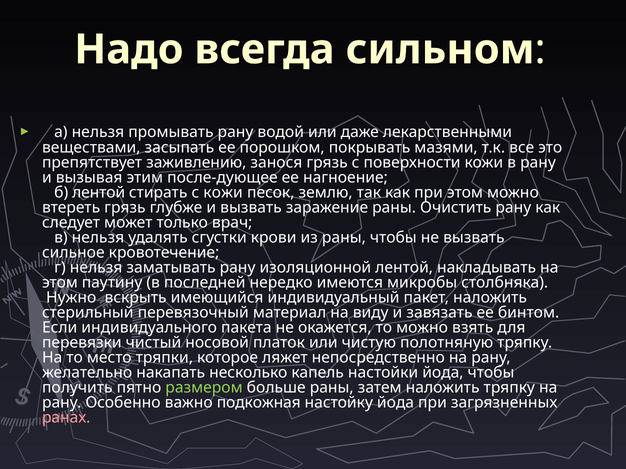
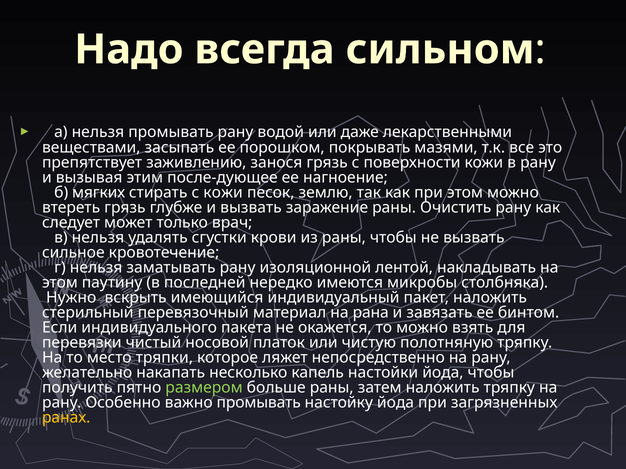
б лентой: лентой -> мягких
виду: виду -> рана
важно подкожная: подкожная -> промывать
ранах colour: pink -> yellow
